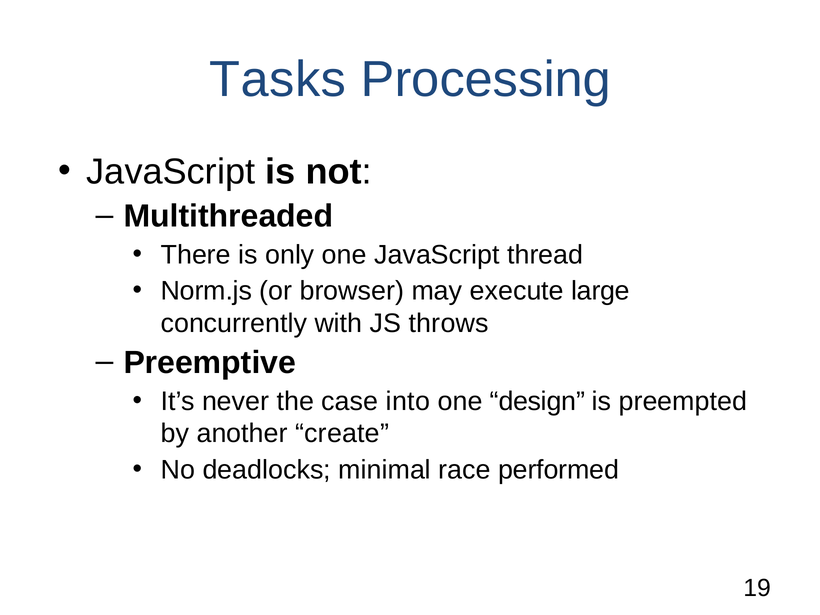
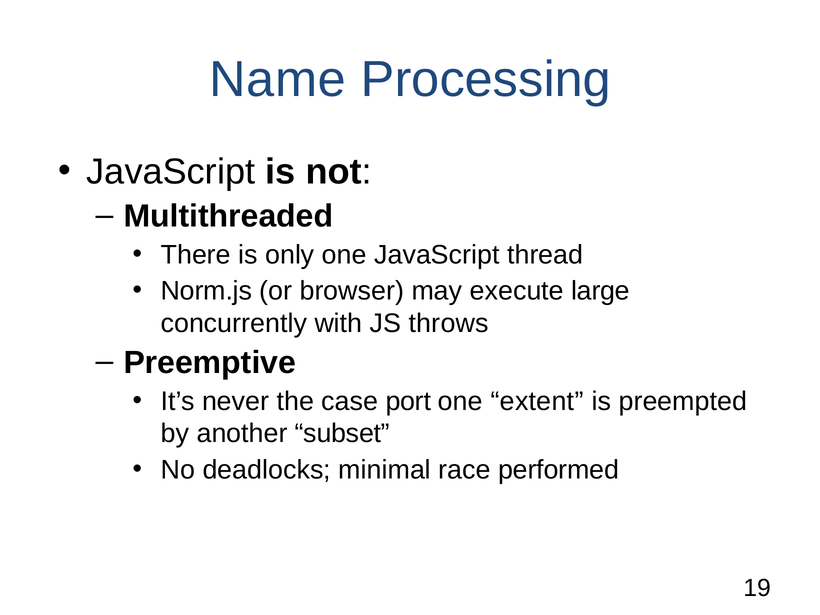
Tasks: Tasks -> Name
into: into -> port
design: design -> extent
create: create -> subset
